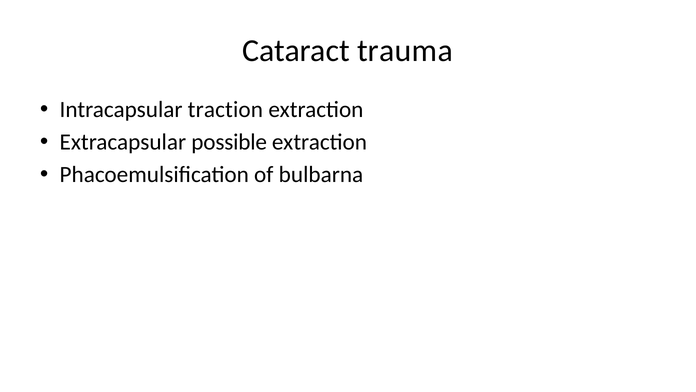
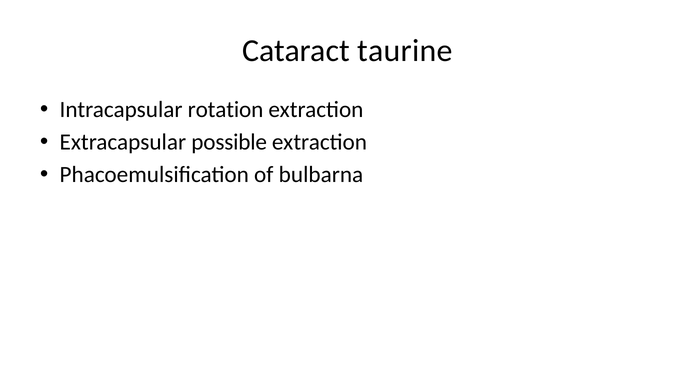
trauma: trauma -> taurine
traction: traction -> rotation
